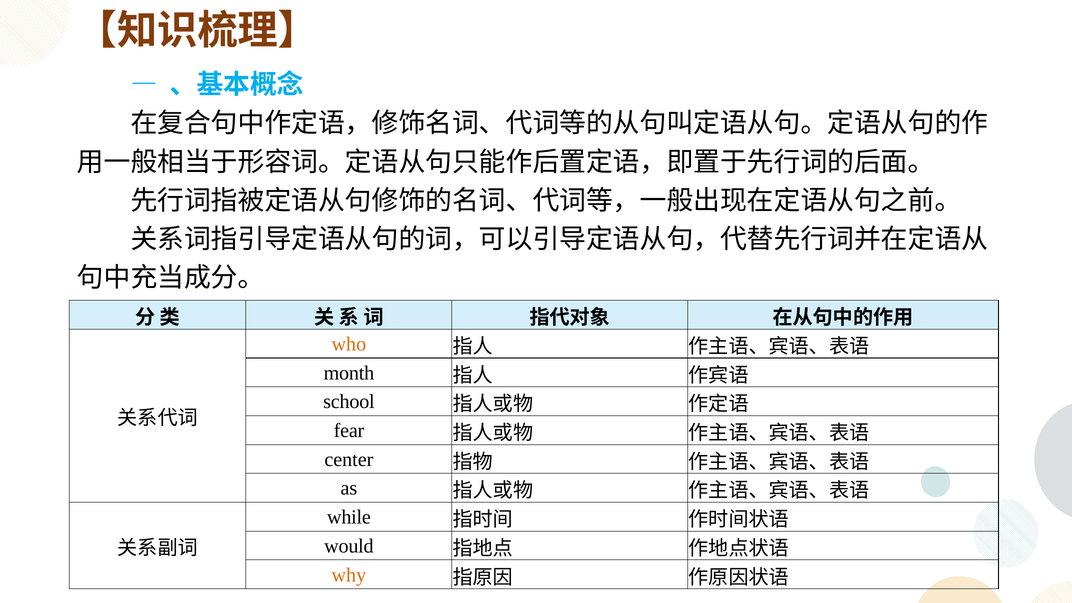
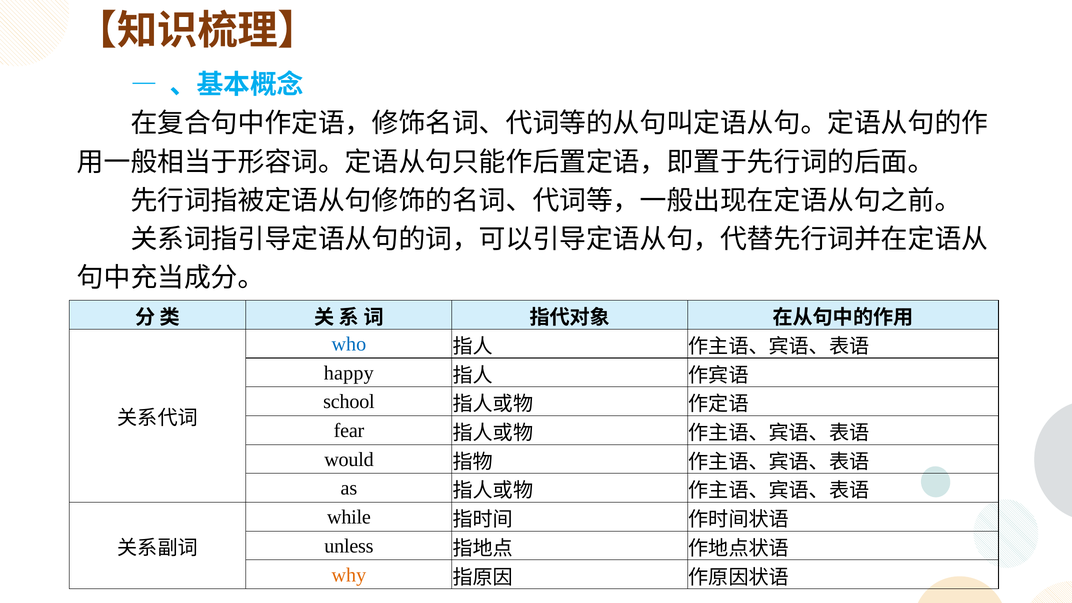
who colour: orange -> blue
month: month -> happy
center: center -> would
would: would -> unless
